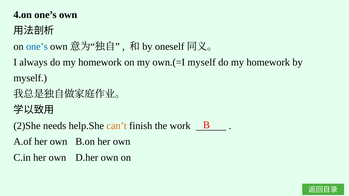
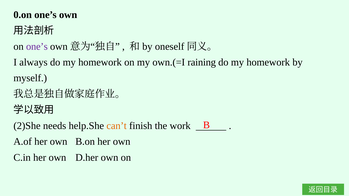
4.on: 4.on -> 0.on
one’s at (37, 46) colour: blue -> purple
own.(=I myself: myself -> raining
